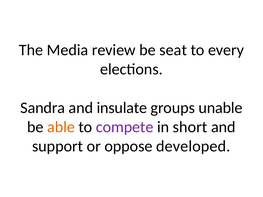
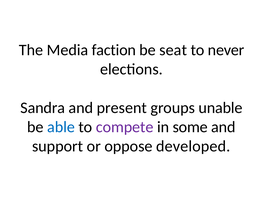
review: review -> faction
every: every -> never
insulate: insulate -> present
able colour: orange -> blue
short: short -> some
